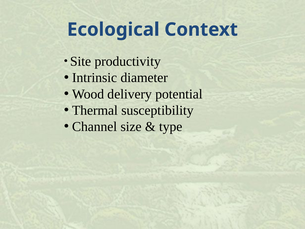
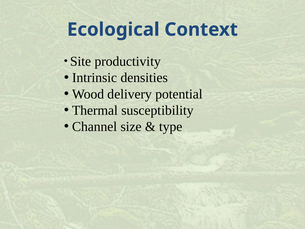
diameter: diameter -> densities
